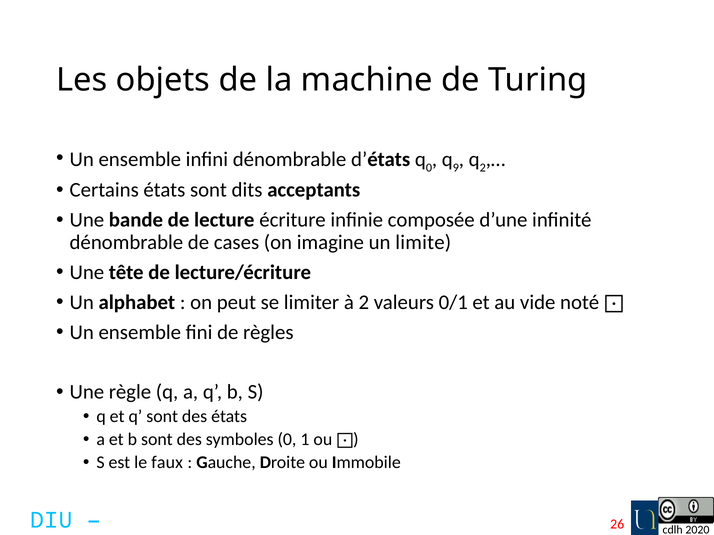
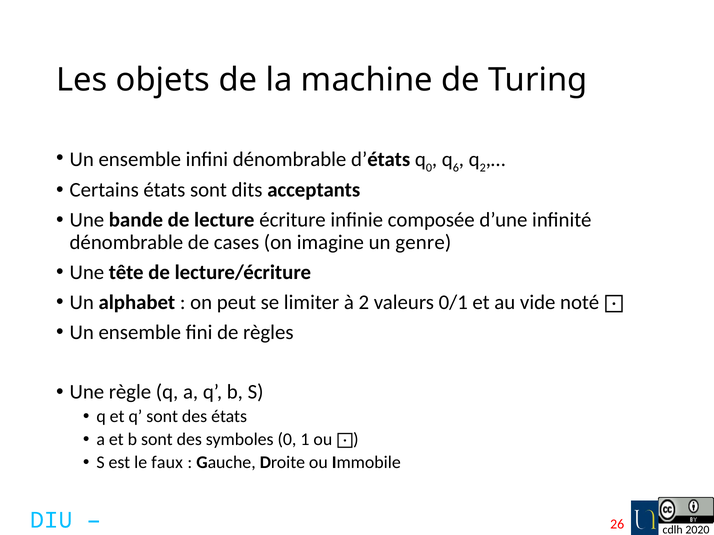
9: 9 -> 6
limite: limite -> genre
